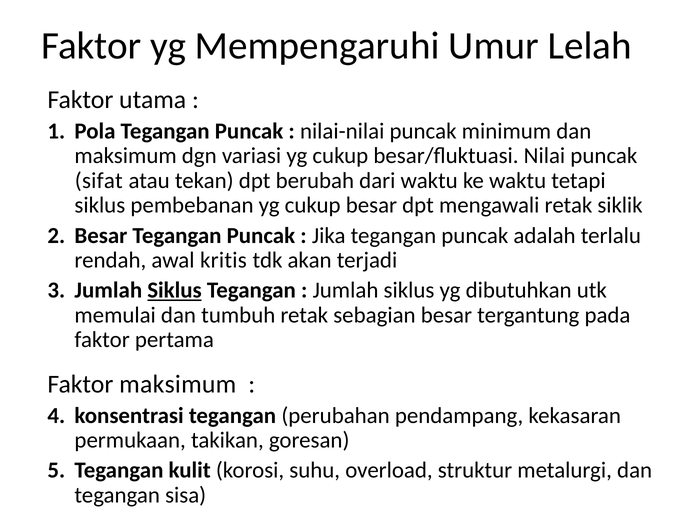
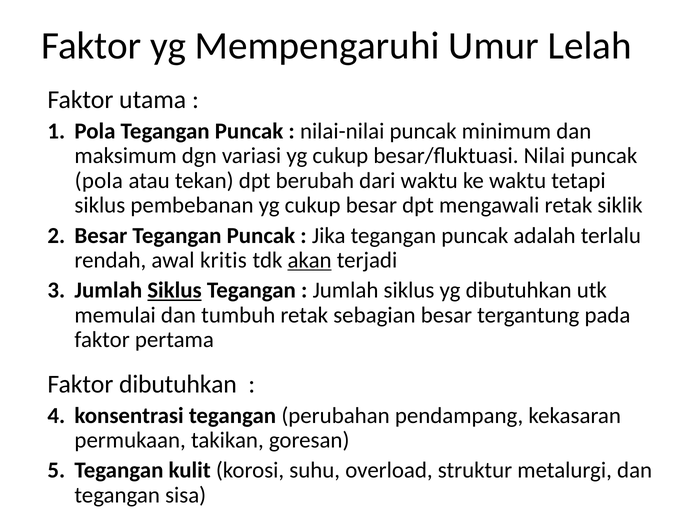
sifat at (99, 181): sifat -> pola
akan underline: none -> present
Faktor maksimum: maksimum -> dibutuhkan
